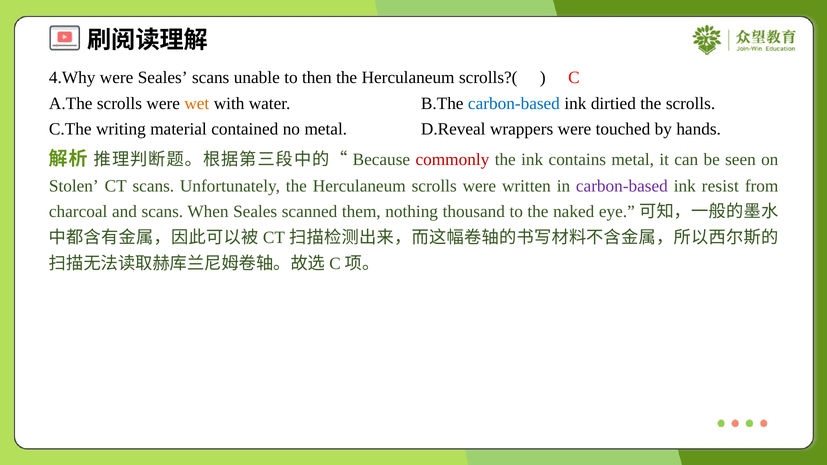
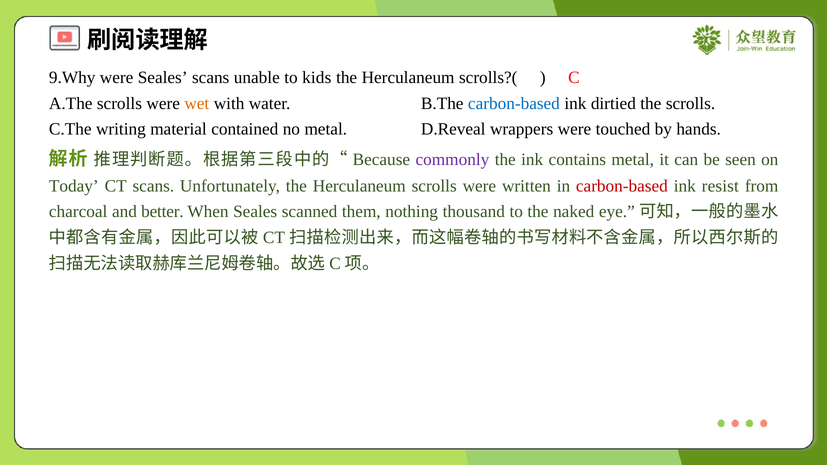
4.Why: 4.Why -> 9.Why
then: then -> kids
commonly colour: red -> purple
Stolen: Stolen -> Today
carbon-based at (622, 186) colour: purple -> red
and scans: scans -> better
